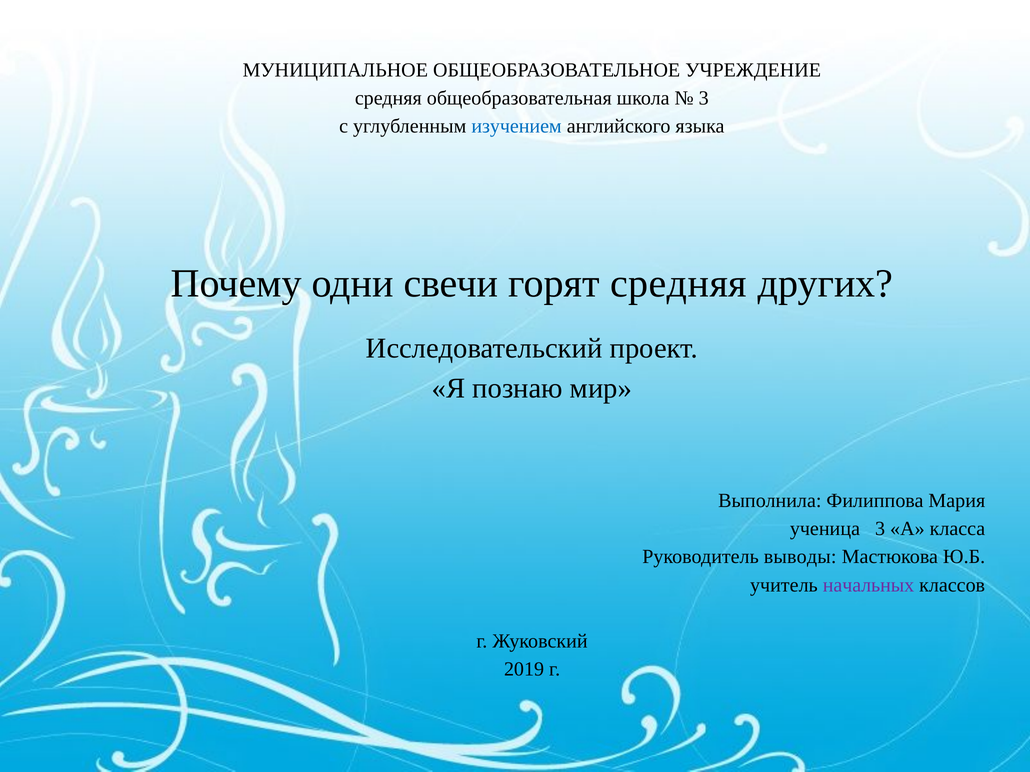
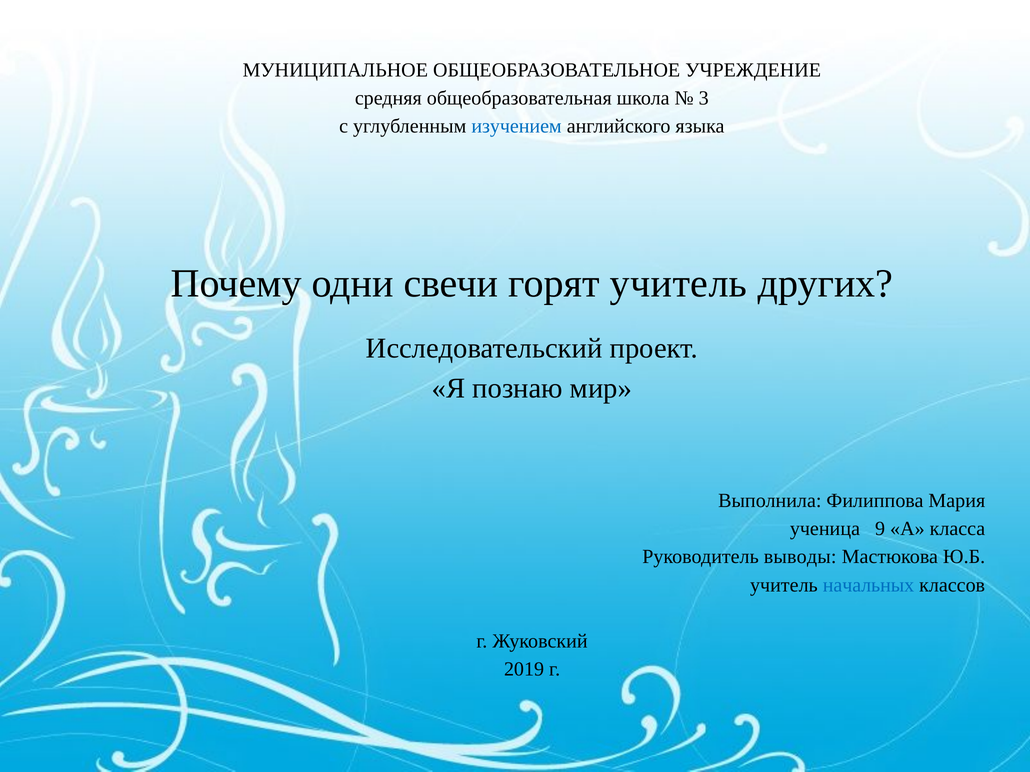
горят средняя: средняя -> учитель
ученица 3: 3 -> 9
начальных colour: purple -> blue
